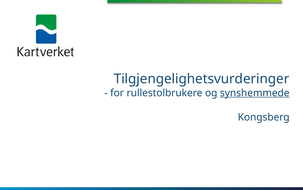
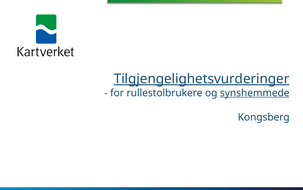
Tilgjengelighetsvurderinger underline: none -> present
